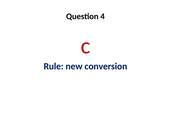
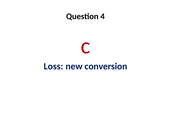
Rule: Rule -> Loss
